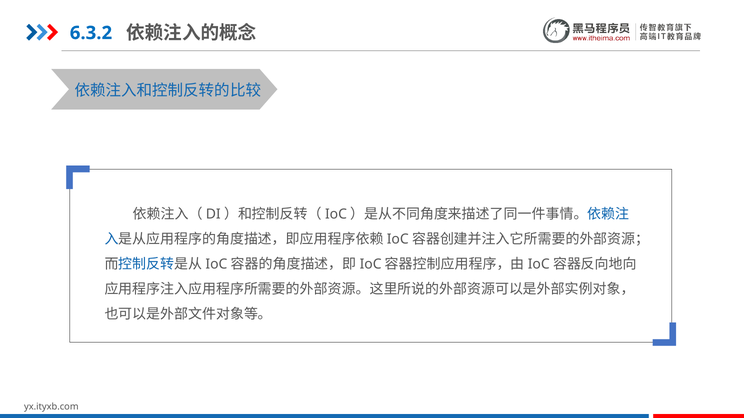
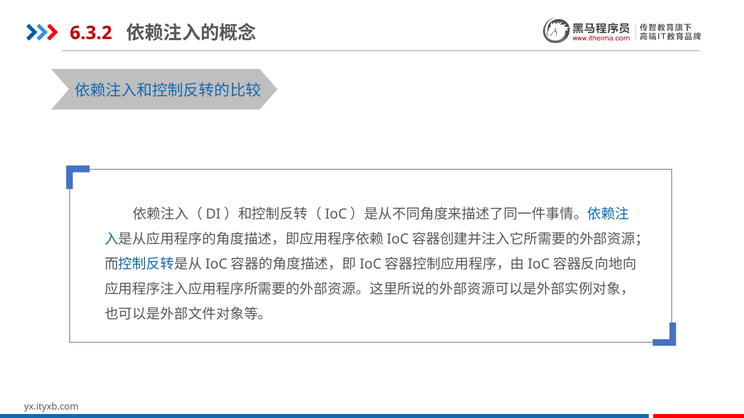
6.3.2 colour: blue -> red
